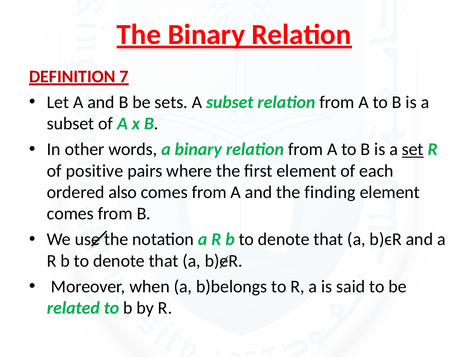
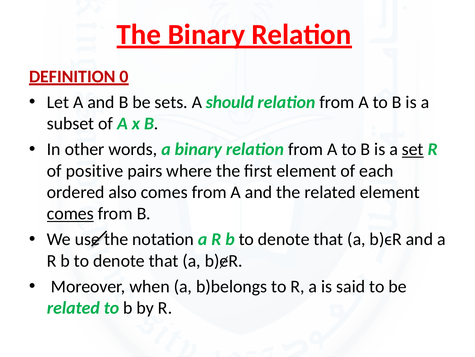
7: 7 -> 0
sets A subset: subset -> should
the finding: finding -> related
comes at (70, 213) underline: none -> present
